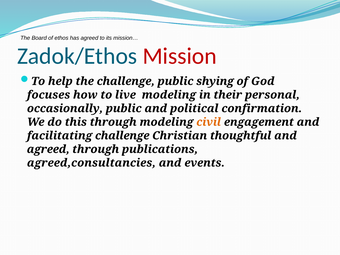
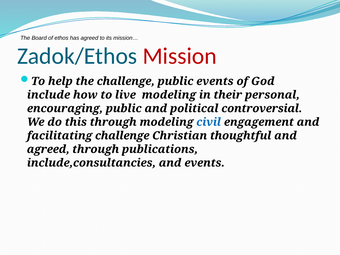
public shying: shying -> events
focuses: focuses -> include
occasionally: occasionally -> encouraging
confirmation: confirmation -> controversial
civil colour: orange -> blue
agreed,consultancies: agreed,consultancies -> include,consultancies
